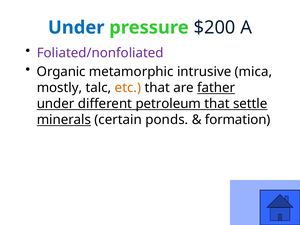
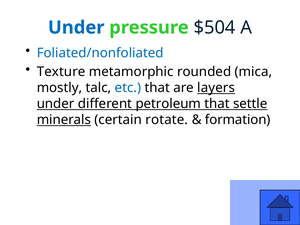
$200: $200 -> $504
Foliated/nonfoliated colour: purple -> blue
Organic: Organic -> Texture
intrusive: intrusive -> rounded
etc colour: orange -> blue
father: father -> layers
ponds: ponds -> rotate
